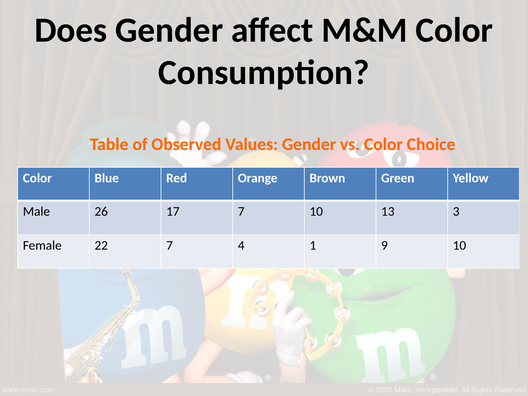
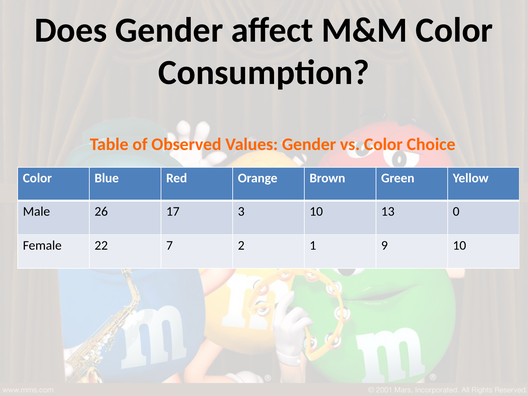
17 7: 7 -> 3
3: 3 -> 0
4: 4 -> 2
